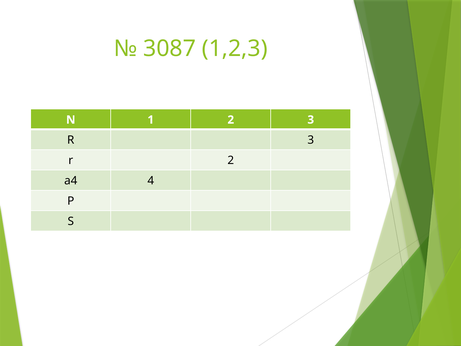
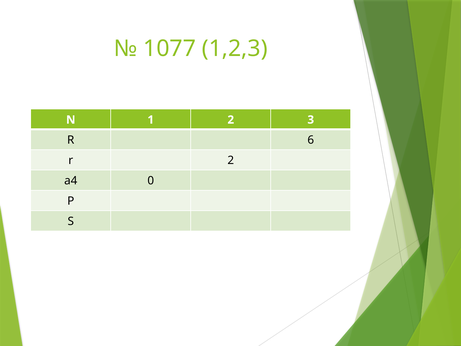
3087: 3087 -> 1077
R 3: 3 -> 6
4: 4 -> 0
